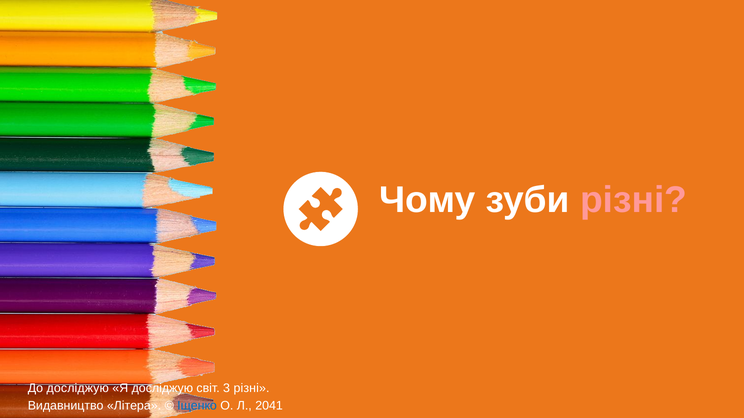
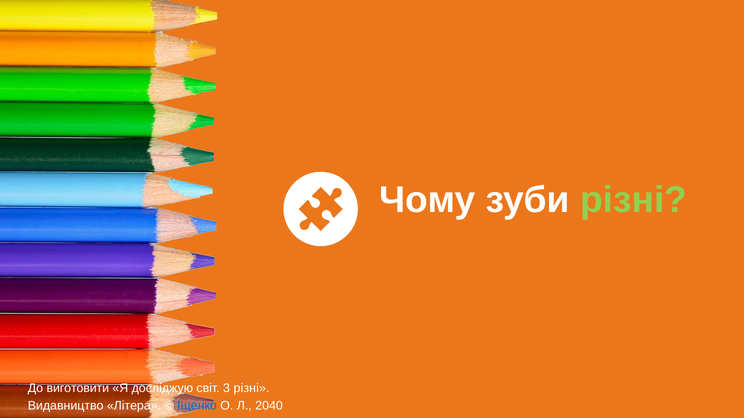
різні at (634, 200) colour: pink -> light green
До досліджую: досліджую -> виготовити
2041: 2041 -> 2040
